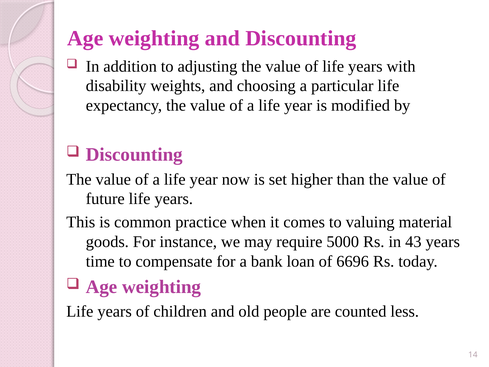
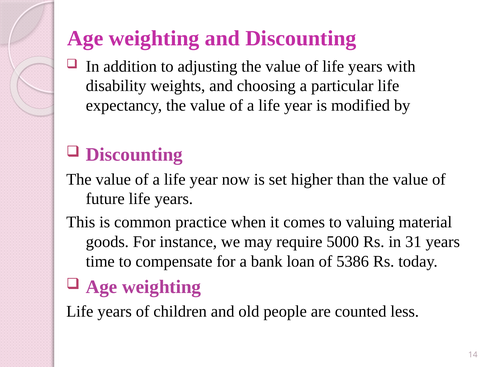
43: 43 -> 31
6696: 6696 -> 5386
